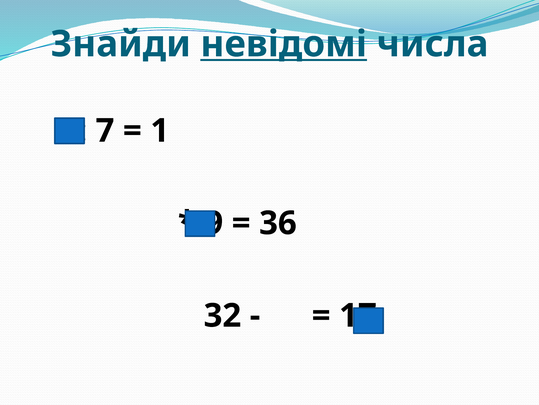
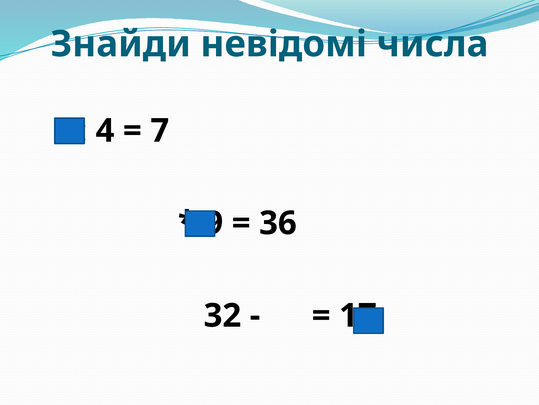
невідомі underline: present -> none
7: 7 -> 4
1: 1 -> 7
